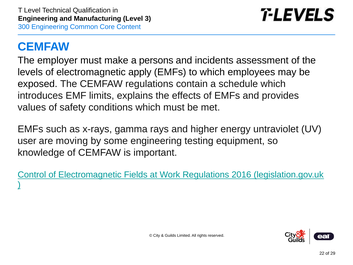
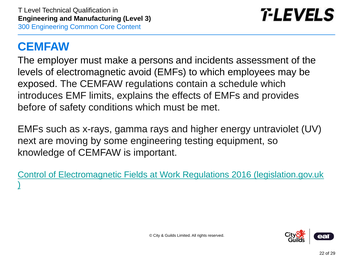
apply: apply -> avoid
values: values -> before
user: user -> next
